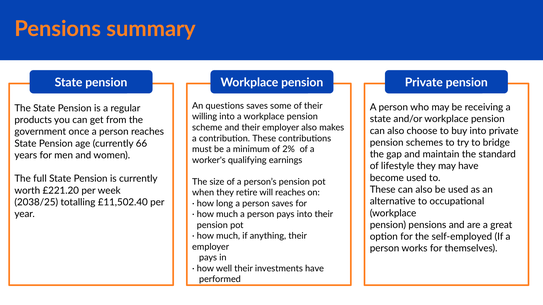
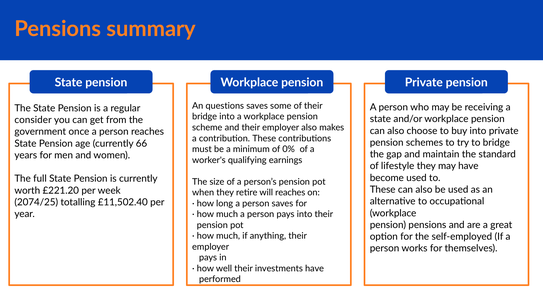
willing at (205, 117): willing -> bridge
products: products -> consider
2%: 2% -> 0%
2038/25: 2038/25 -> 2074/25
